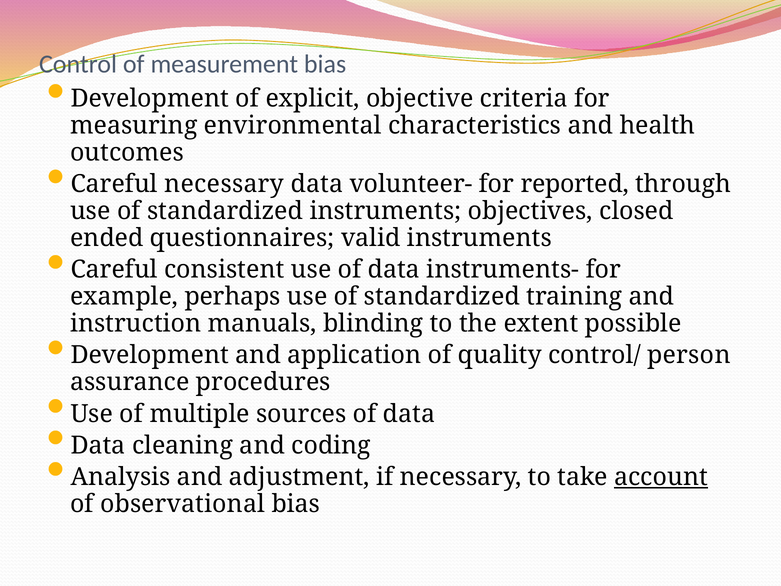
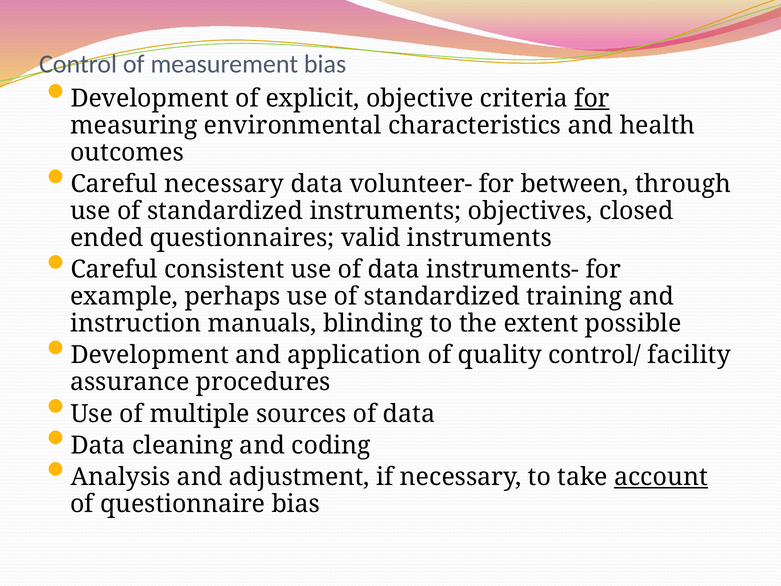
for at (592, 99) underline: none -> present
reported: reported -> between
person: person -> facility
observational: observational -> questionnaire
